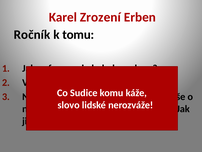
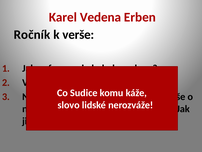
Karel Zrození: Zrození -> Vedena
k tomu: tomu -> verše
